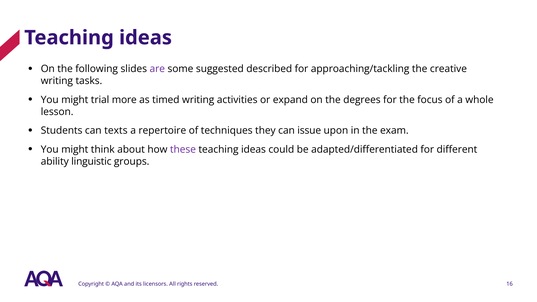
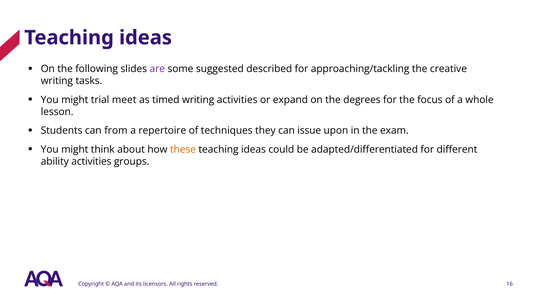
more: more -> meet
texts: texts -> from
these colour: purple -> orange
ability linguistic: linguistic -> activities
